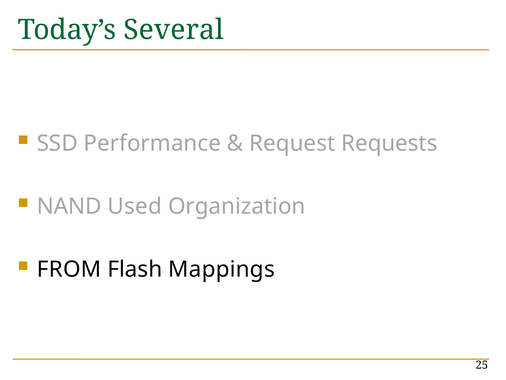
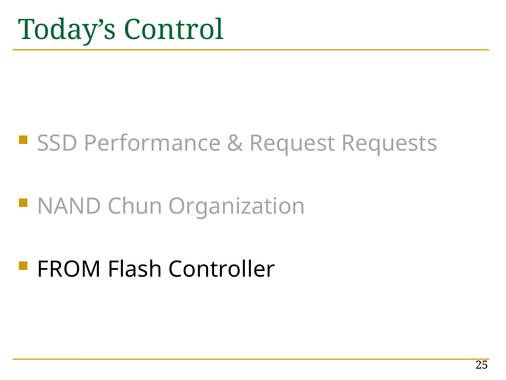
Several: Several -> Control
Used: Used -> Chun
Mappings: Mappings -> Controller
